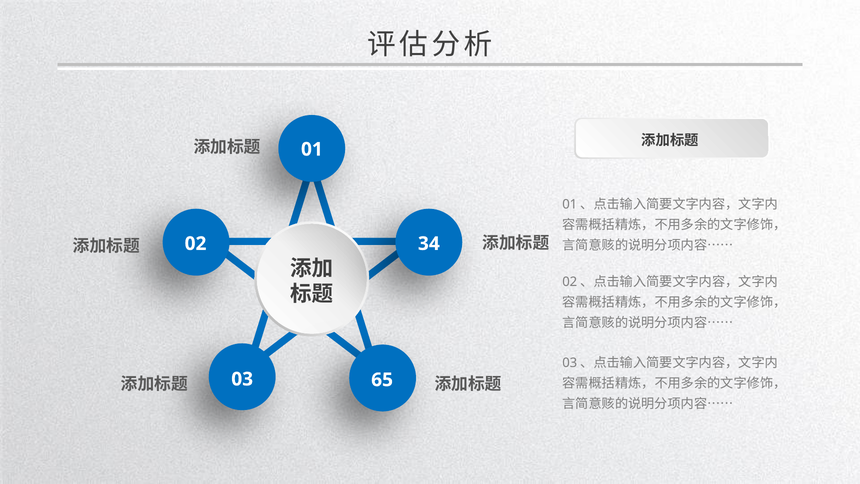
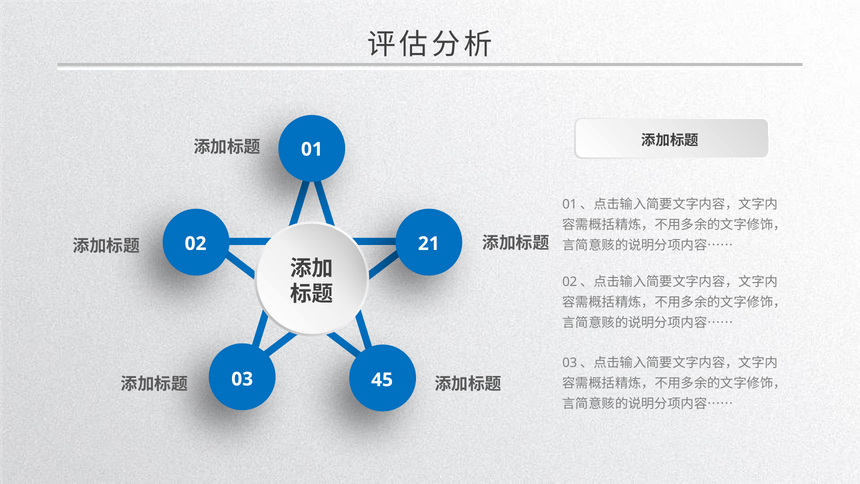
34: 34 -> 21
65: 65 -> 45
